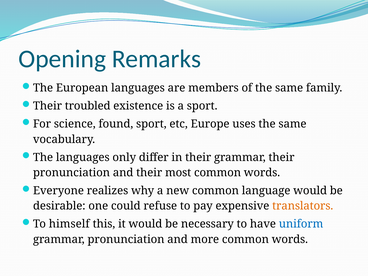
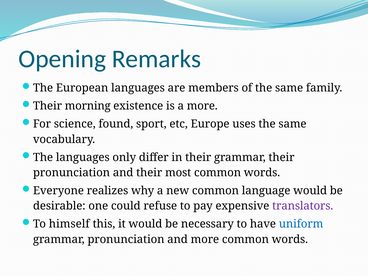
troubled: troubled -> morning
a sport: sport -> more
translators colour: orange -> purple
